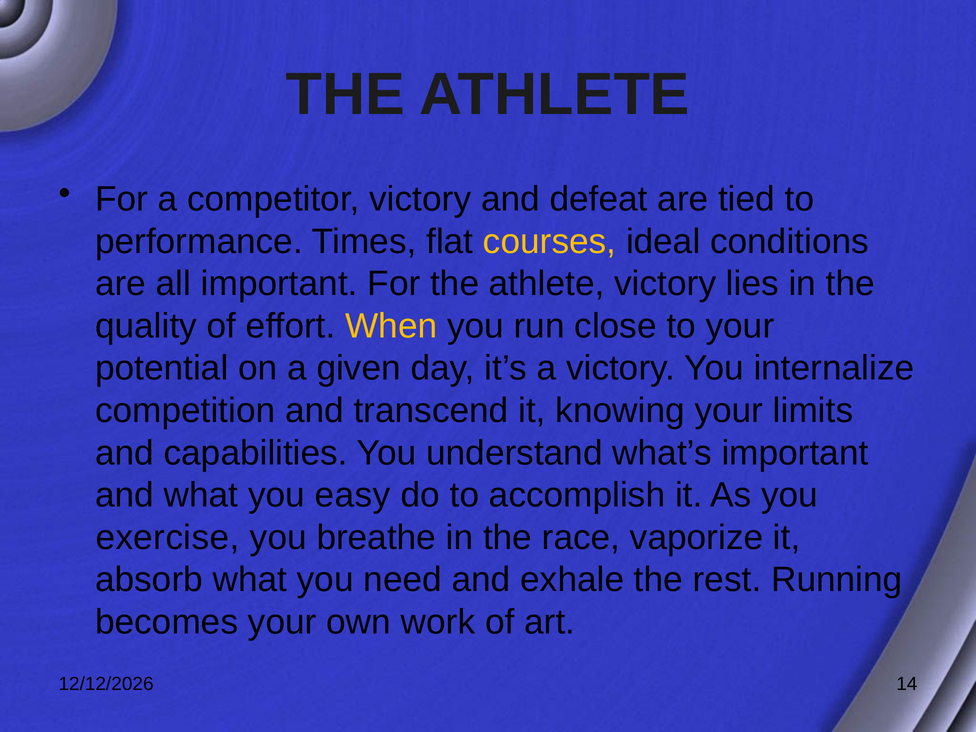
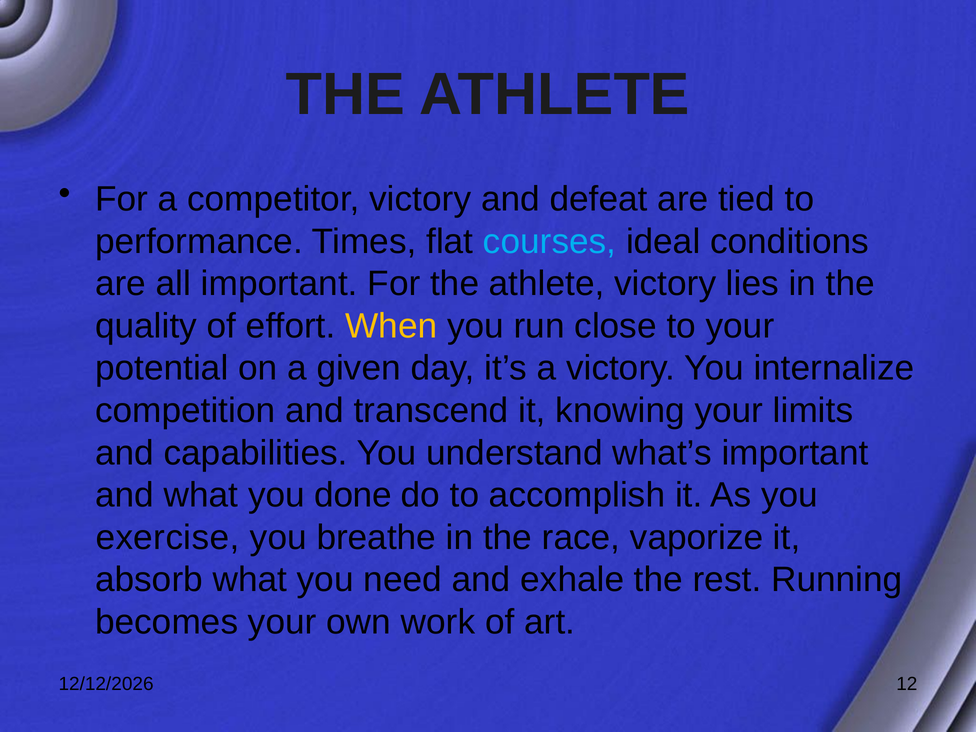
courses colour: yellow -> light blue
easy: easy -> done
14: 14 -> 12
